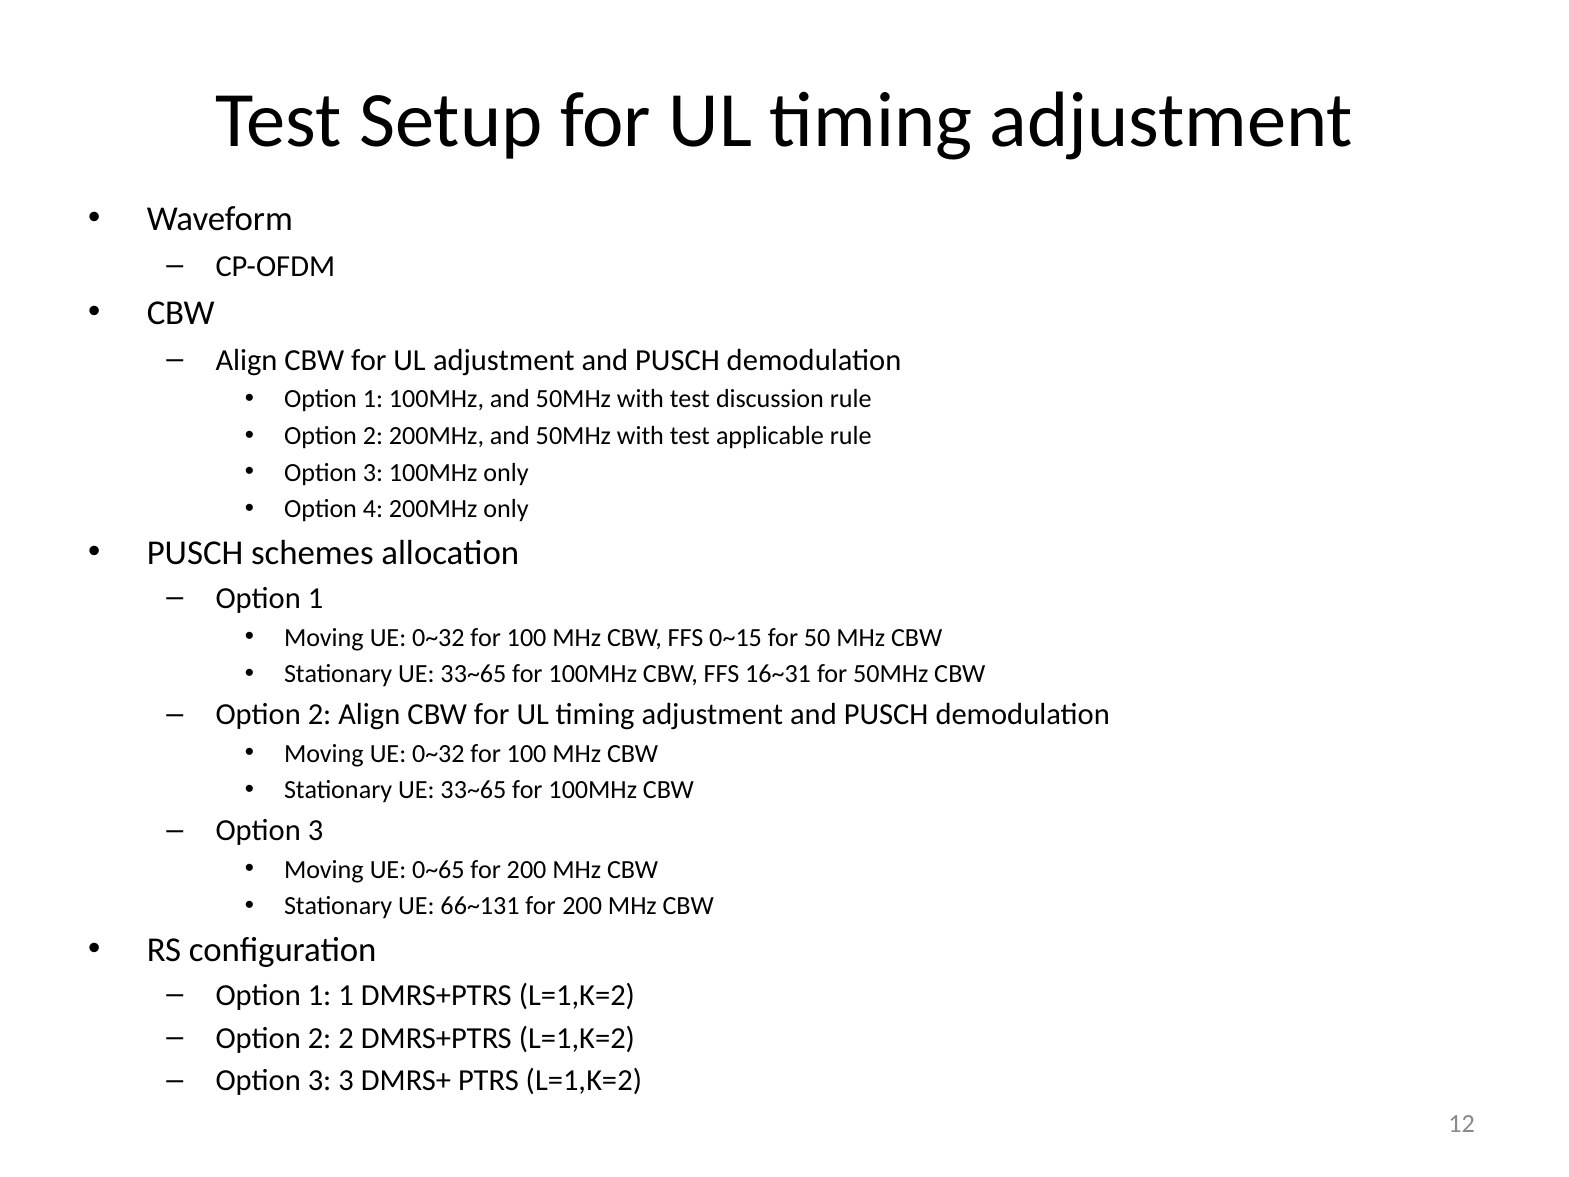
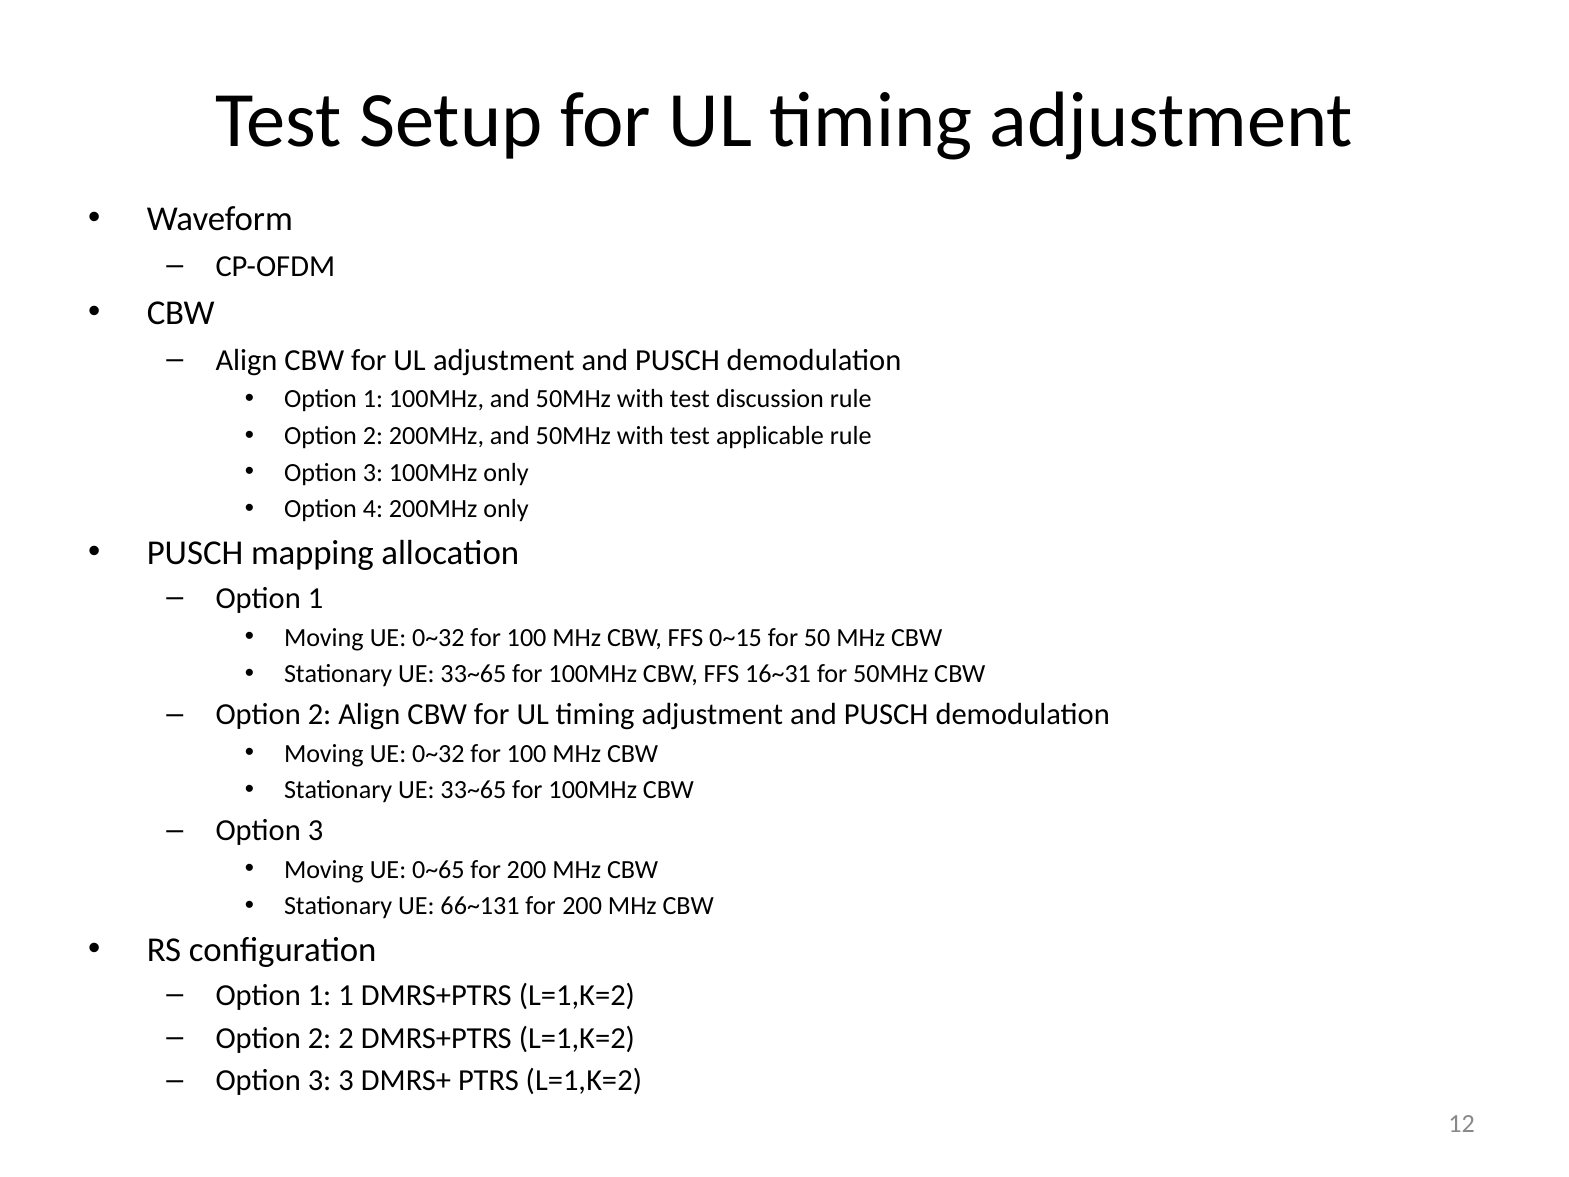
schemes: schemes -> mapping
